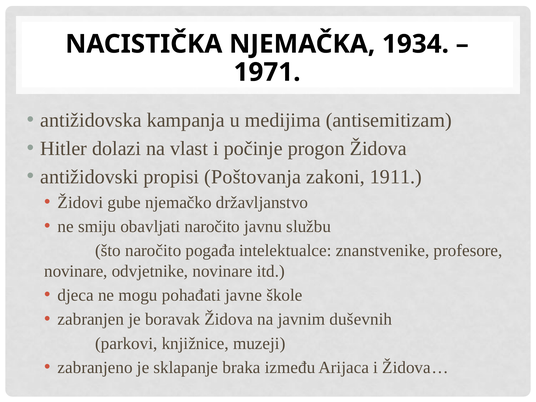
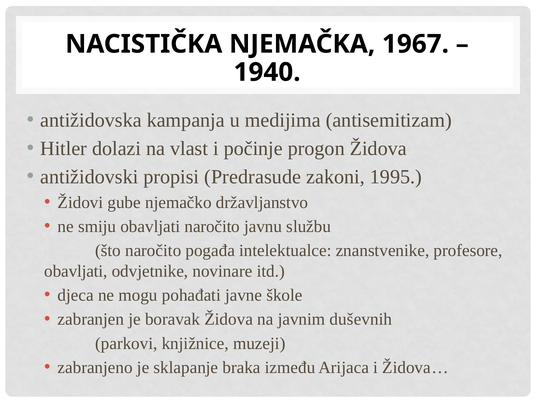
1934: 1934 -> 1967
1971: 1971 -> 1940
Poštovanja: Poštovanja -> Predrasude
1911: 1911 -> 1995
novinare at (76, 271): novinare -> obavljati
